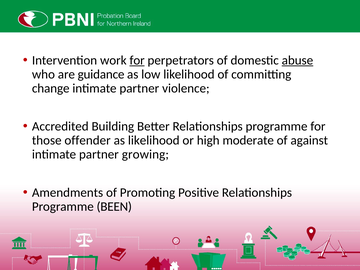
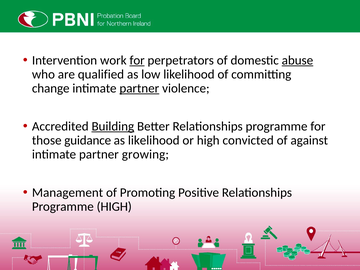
guidance: guidance -> qualified
partner at (139, 88) underline: none -> present
Building underline: none -> present
offender: offender -> guidance
moderate: moderate -> convicted
Amendments: Amendments -> Management
Programme BEEN: BEEN -> HIGH
